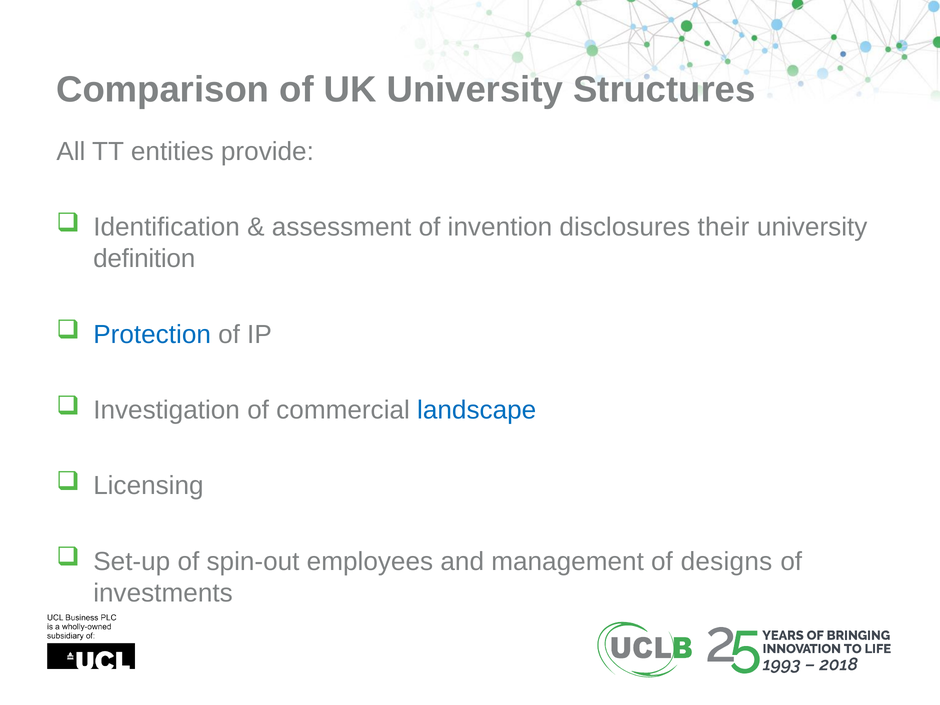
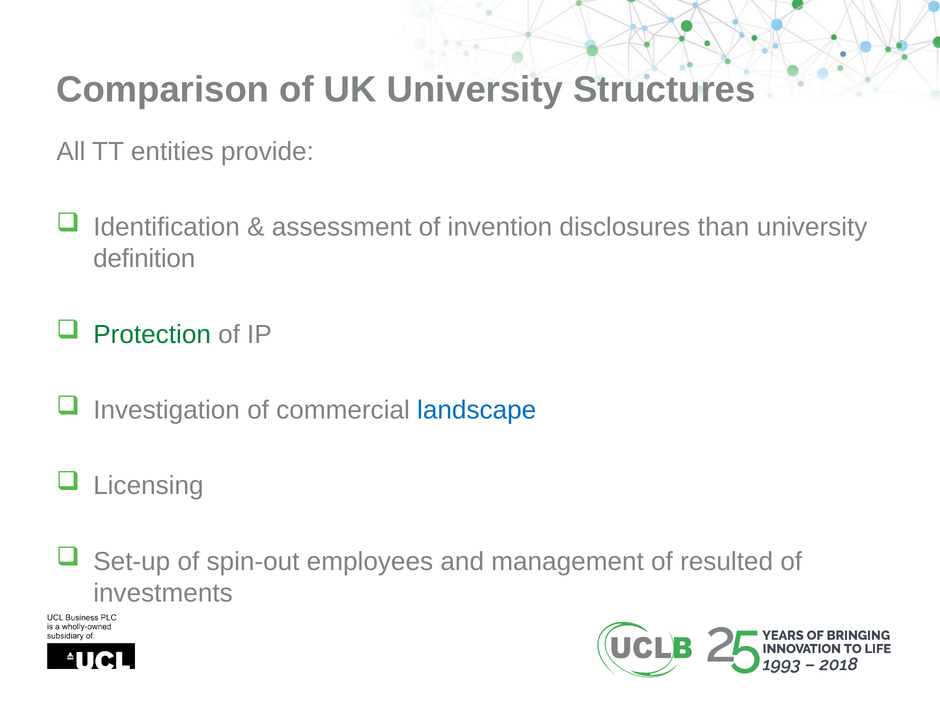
their: their -> than
Protection colour: blue -> green
designs: designs -> resulted
